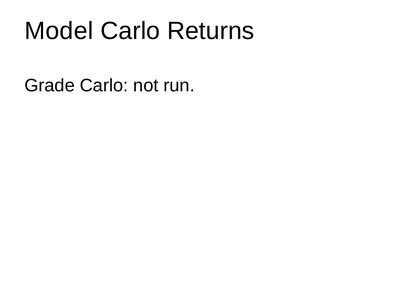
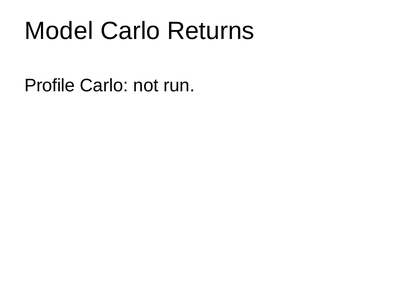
Grade: Grade -> Profile
